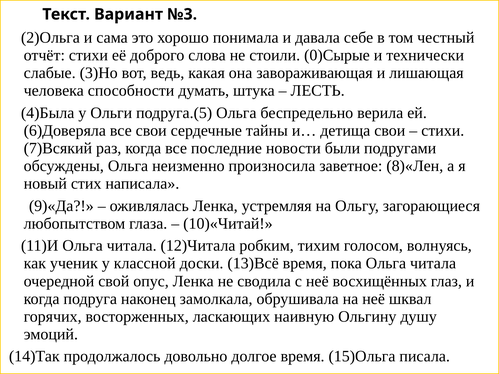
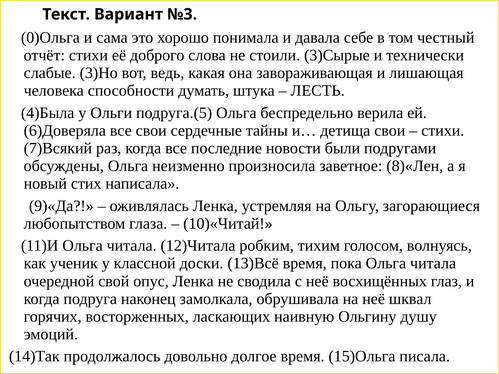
2)Ольга: 2)Ольга -> 0)Ольга
0)Сырые: 0)Сырые -> 3)Сырые
